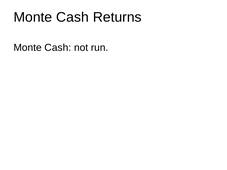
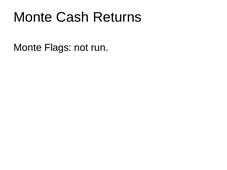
Cash at (58, 48): Cash -> Flags
